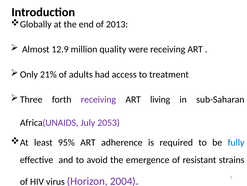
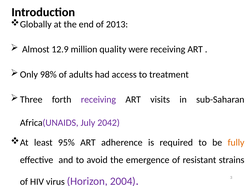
21%: 21% -> 98%
living: living -> visits
2053: 2053 -> 2042
fully colour: blue -> orange
